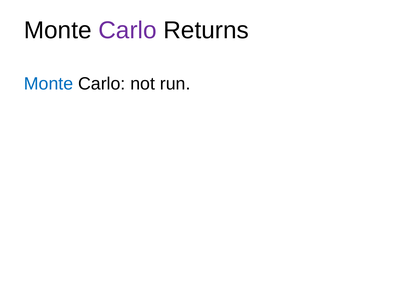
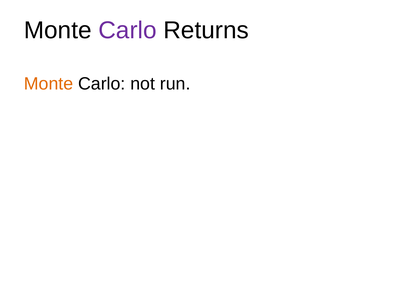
Monte at (49, 84) colour: blue -> orange
